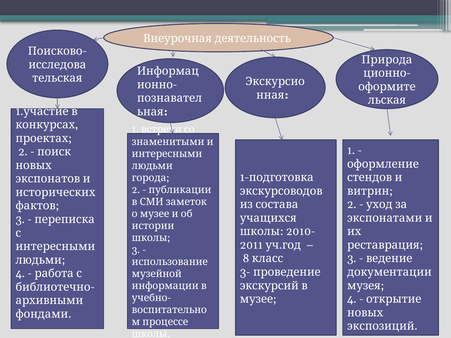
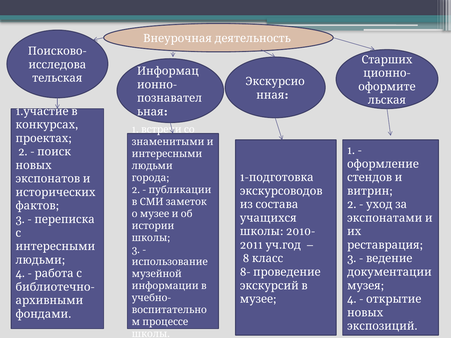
Природа: Природа -> Старших
3-: 3- -> 8-
